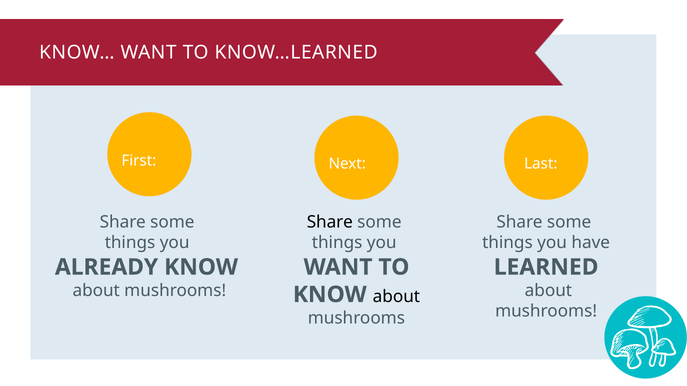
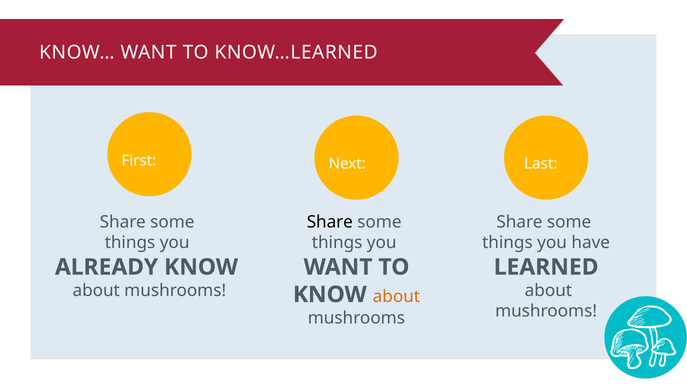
about at (396, 297) colour: black -> orange
